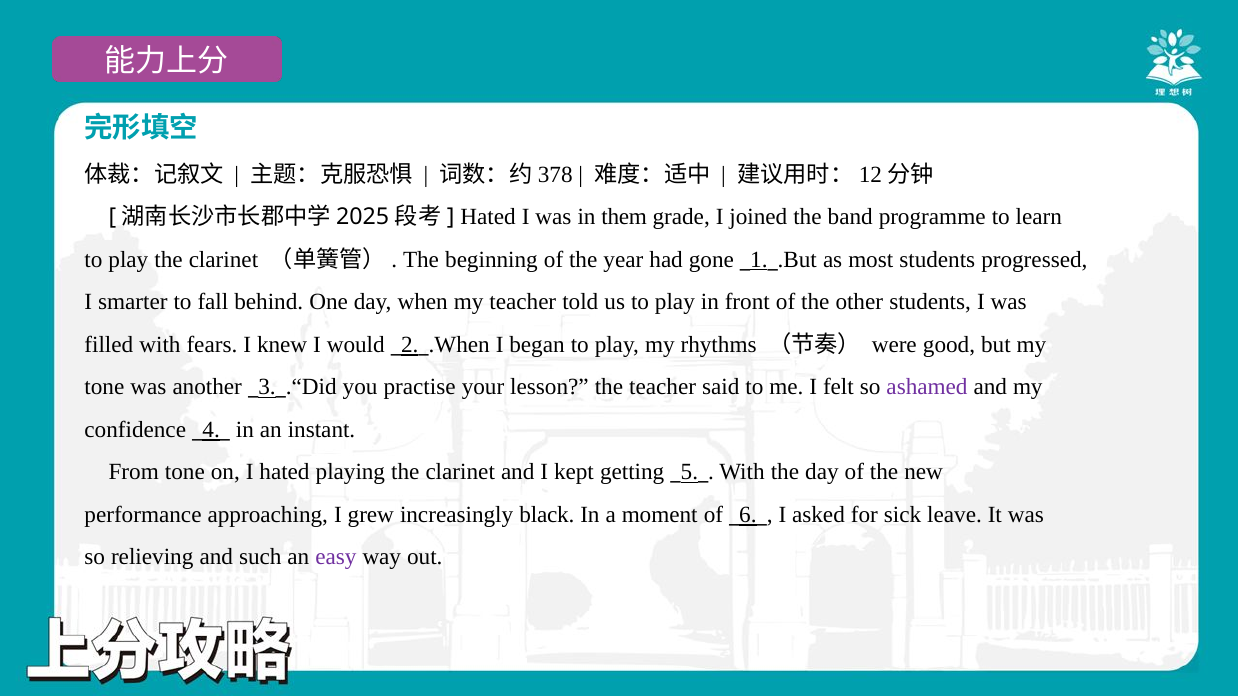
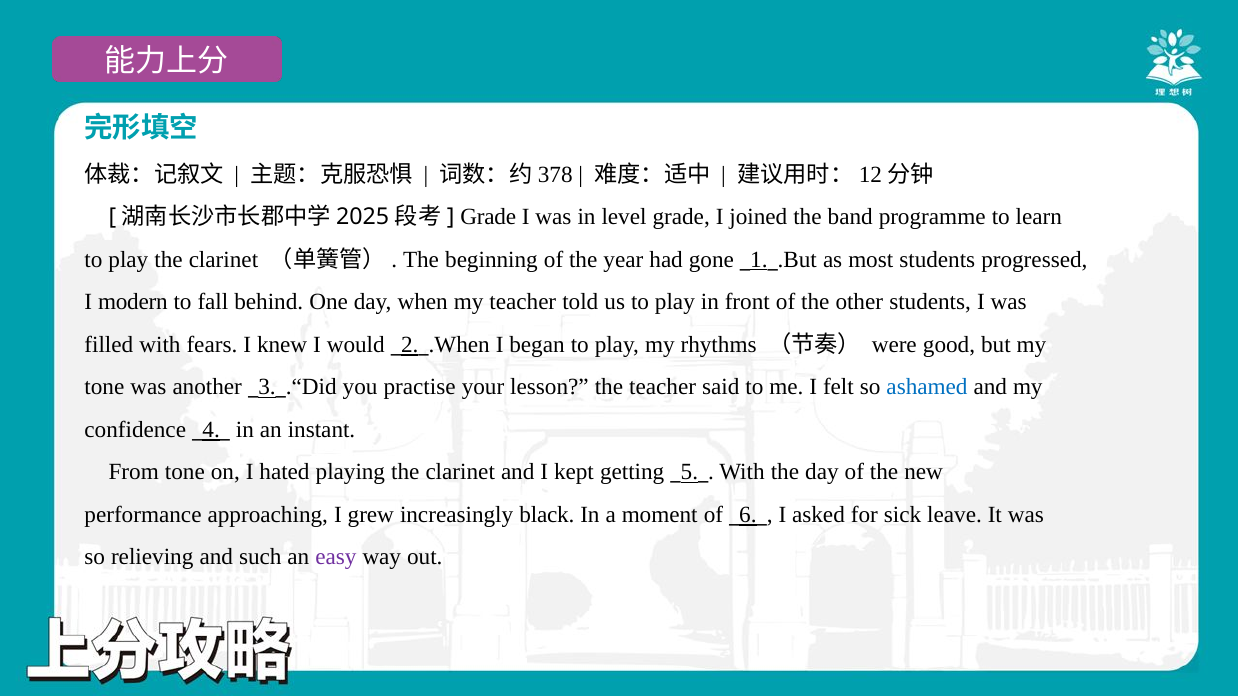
Hated at (488, 217): Hated -> Grade
them: them -> level
smarter: smarter -> modern
ashamed colour: purple -> blue
